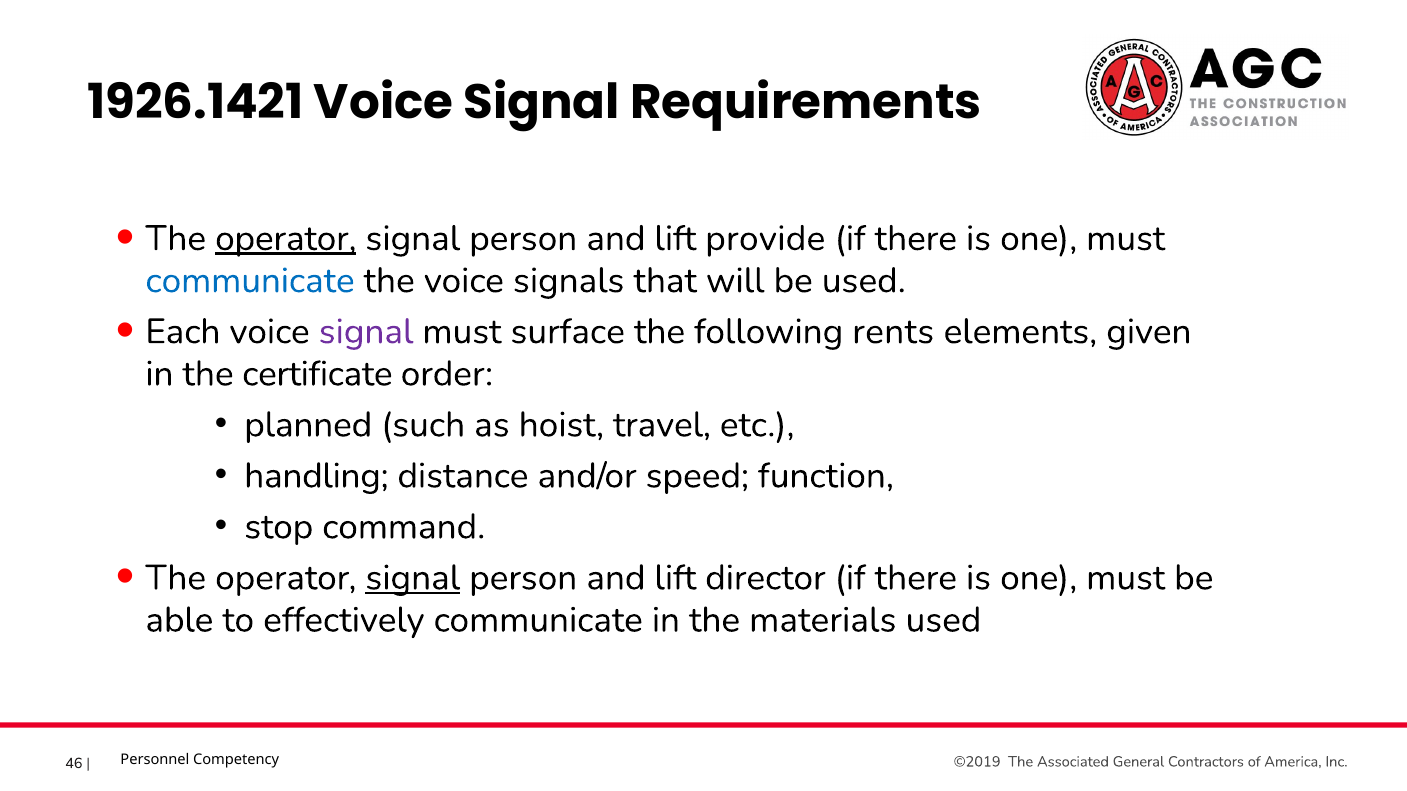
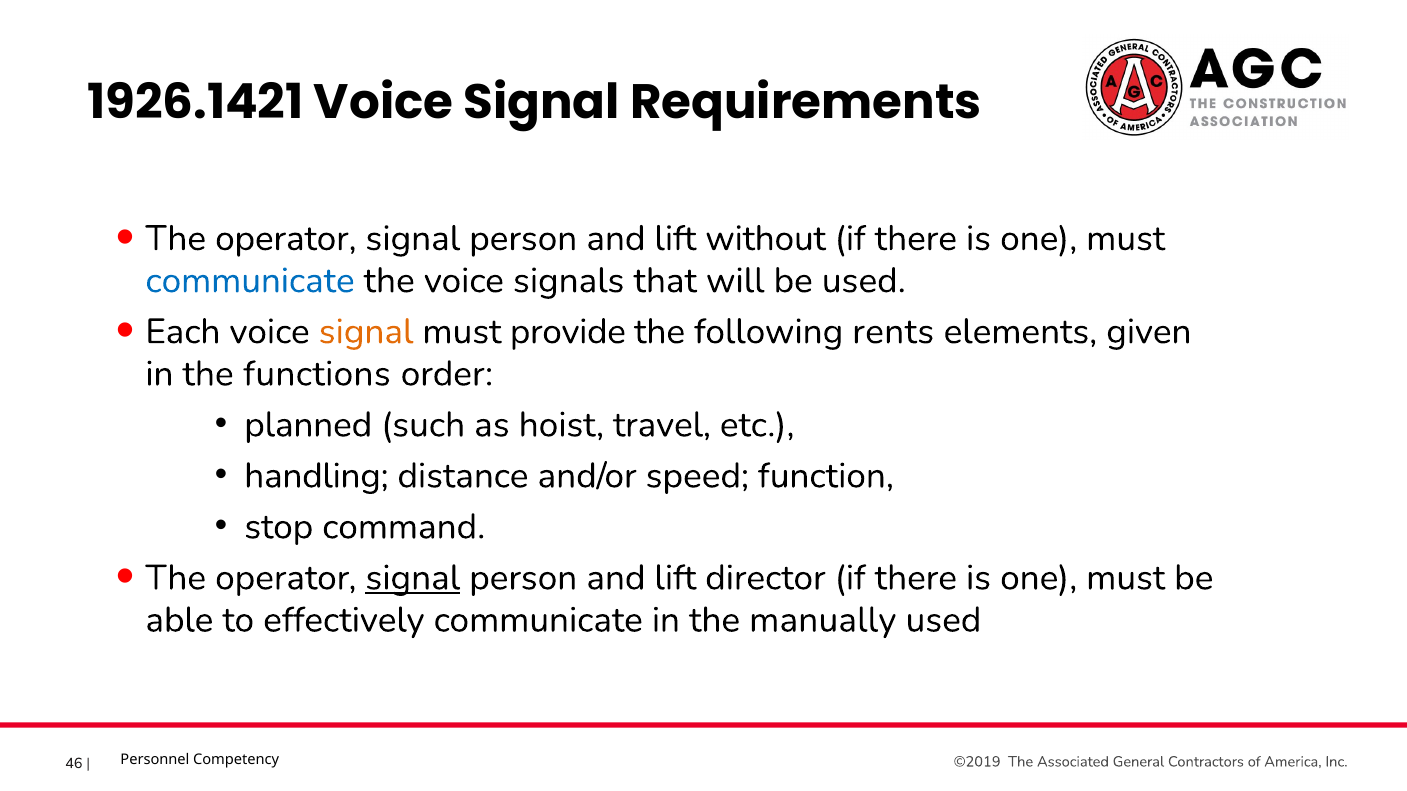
operator at (286, 239) underline: present -> none
provide: provide -> without
signal at (366, 332) colour: purple -> orange
surface: surface -> provide
certificate: certificate -> functions
materials: materials -> manually
